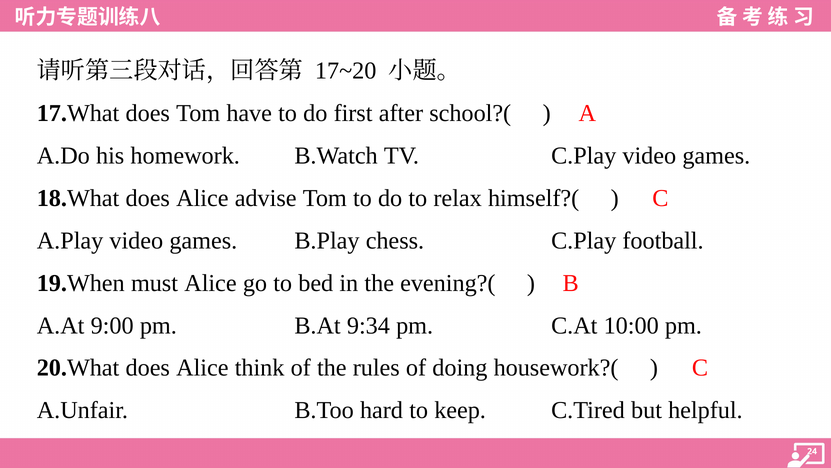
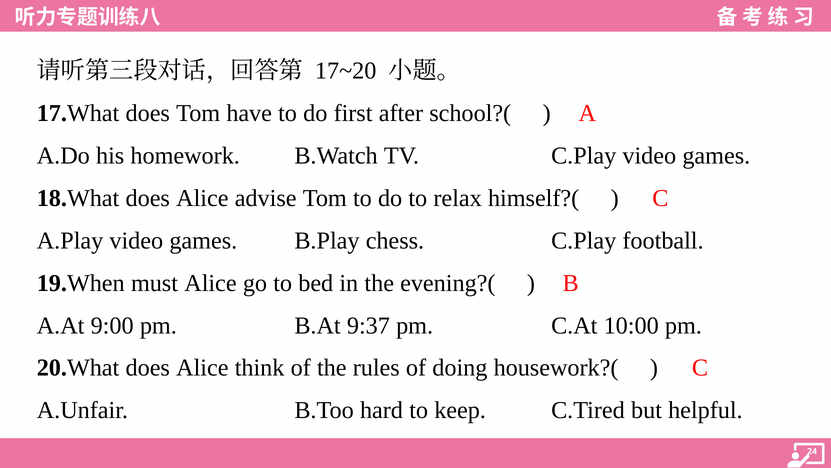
9:34: 9:34 -> 9:37
